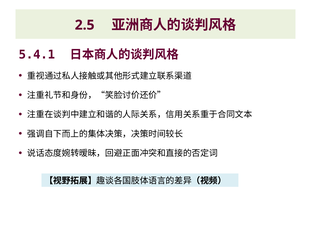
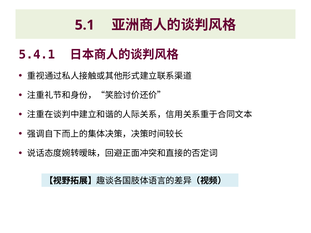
2.5: 2.5 -> 5.1
